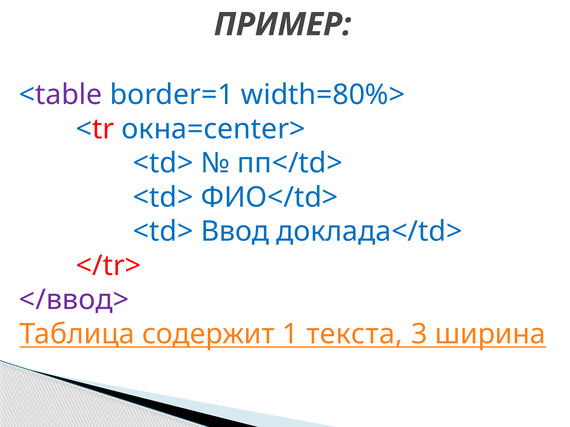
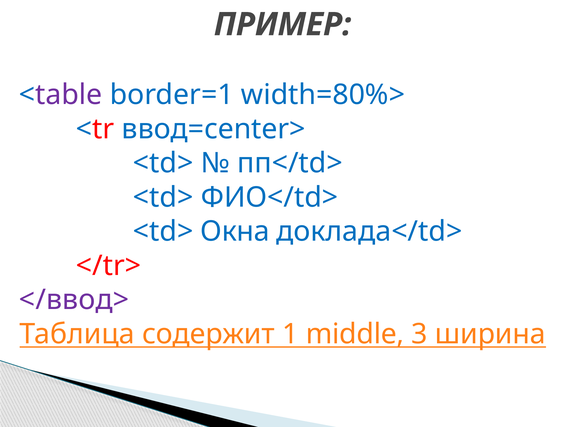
окна=center>: окна=center> -> ввод=center>
Ввод: Ввод -> Окна
текста: текста -> middle
